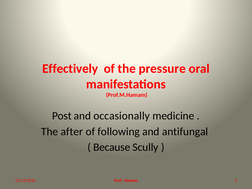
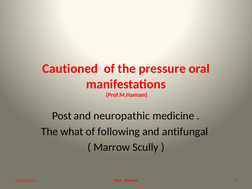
Effectively: Effectively -> Cautioned
occasionally: occasionally -> neuropathic
after: after -> what
Because: Because -> Marrow
